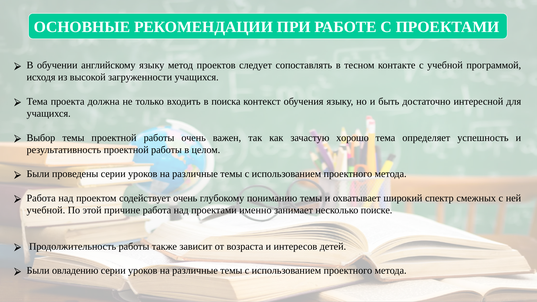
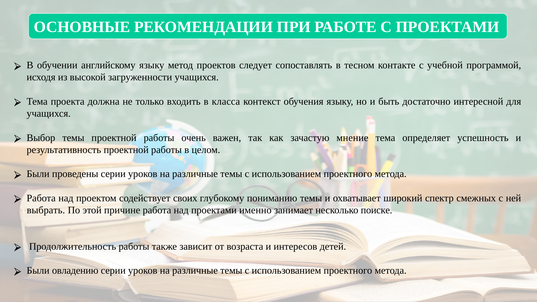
поиска: поиска -> класса
хорошо: хорошо -> мнение
содействует очень: очень -> своих
учебной at (46, 210): учебной -> выбрать
